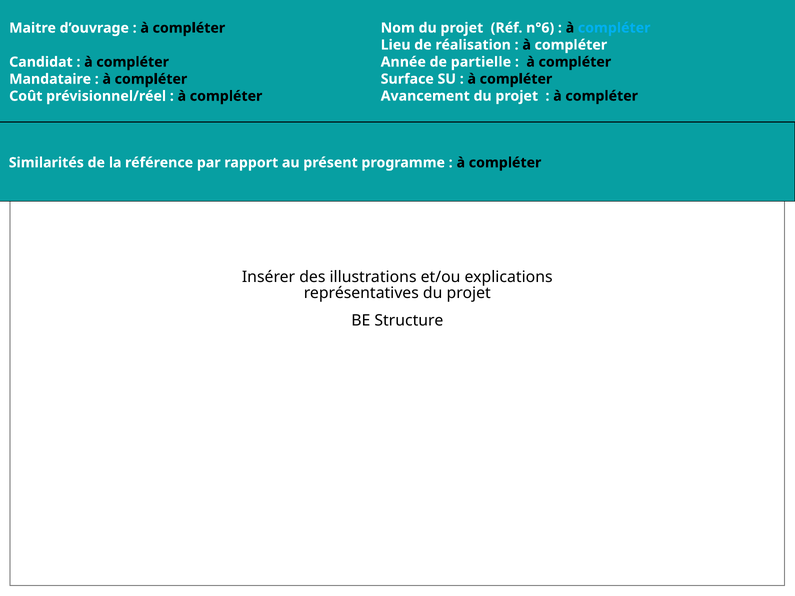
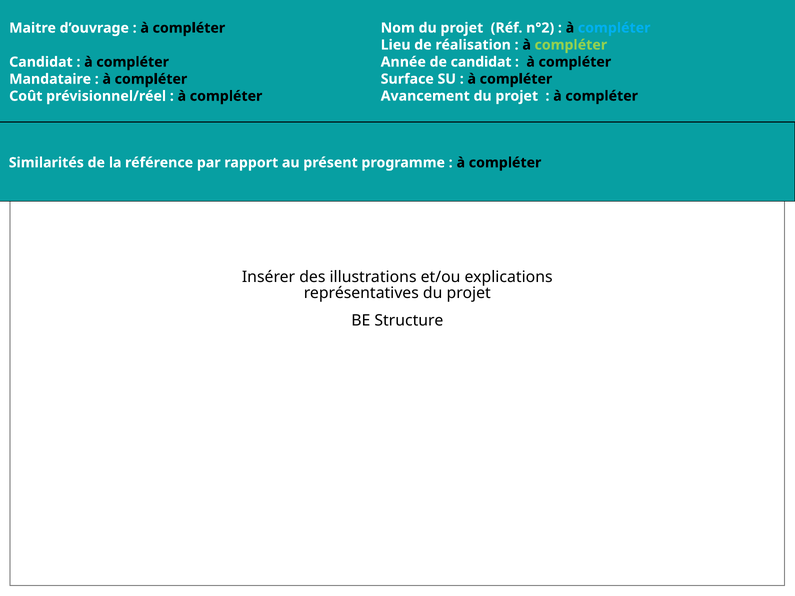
n°6: n°6 -> n°2
compléter at (571, 45) colour: white -> light green
de partielle: partielle -> candidat
